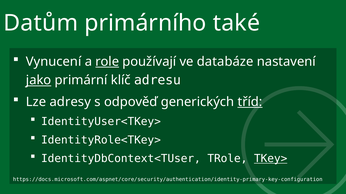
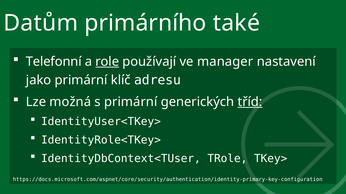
Vynucení: Vynucení -> Telefonní
databáze: databáze -> manager
jako underline: present -> none
adresy: adresy -> možná
s odpověď: odpověď -> primární
TKey> underline: present -> none
